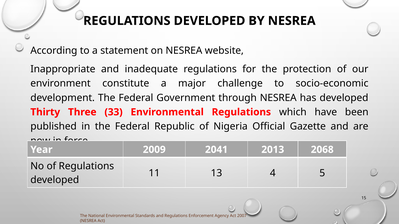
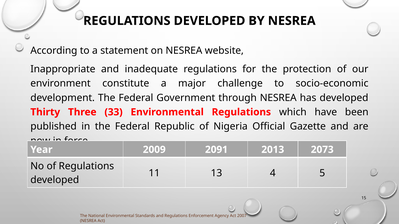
2041: 2041 -> 2091
2068: 2068 -> 2073
